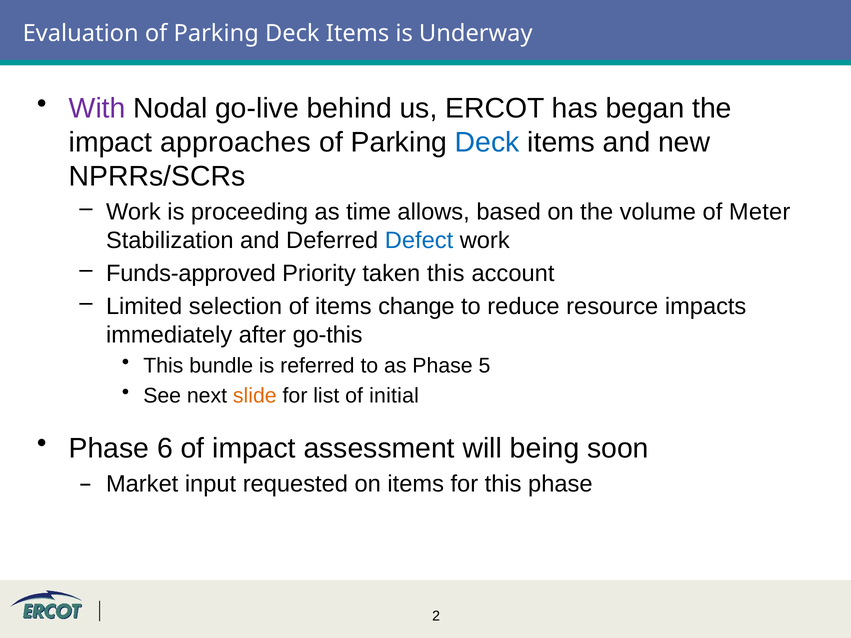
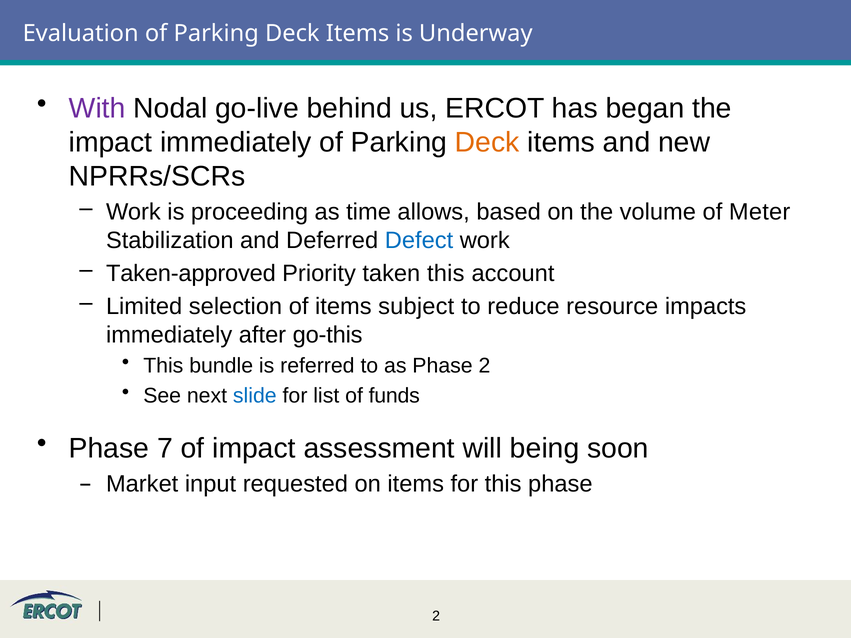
impact approaches: approaches -> immediately
Deck at (487, 142) colour: blue -> orange
Funds-approved: Funds-approved -> Taken-approved
change: change -> subject
Phase 5: 5 -> 2
slide colour: orange -> blue
initial: initial -> funds
6: 6 -> 7
